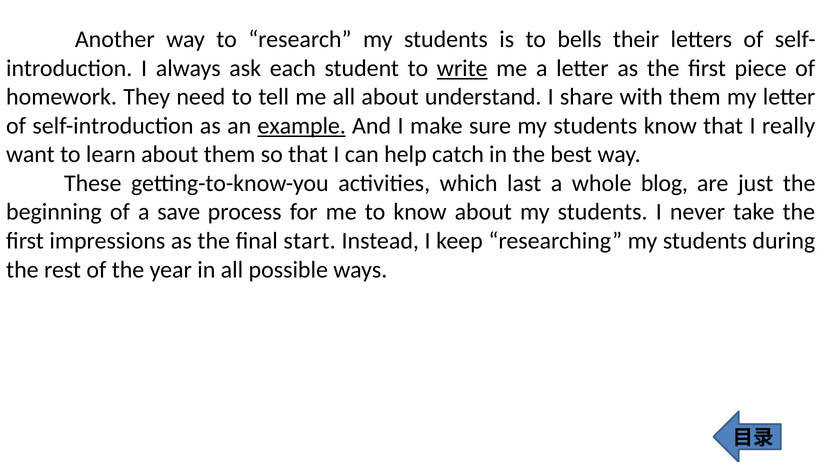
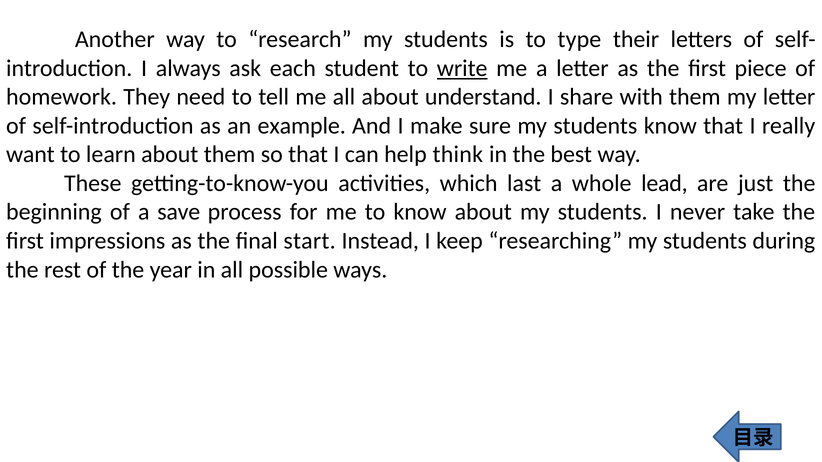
bells: bells -> type
example underline: present -> none
catch: catch -> think
blog: blog -> lead
